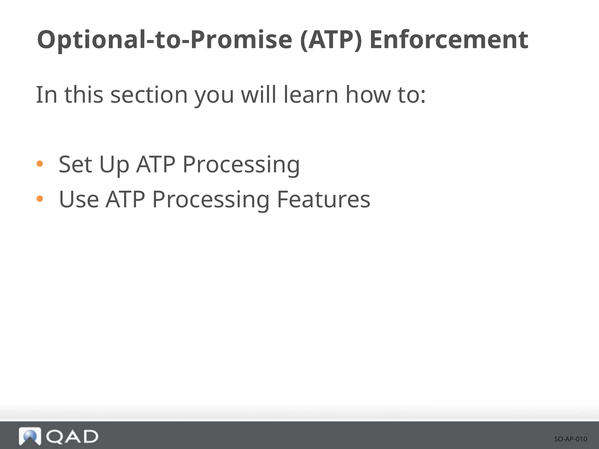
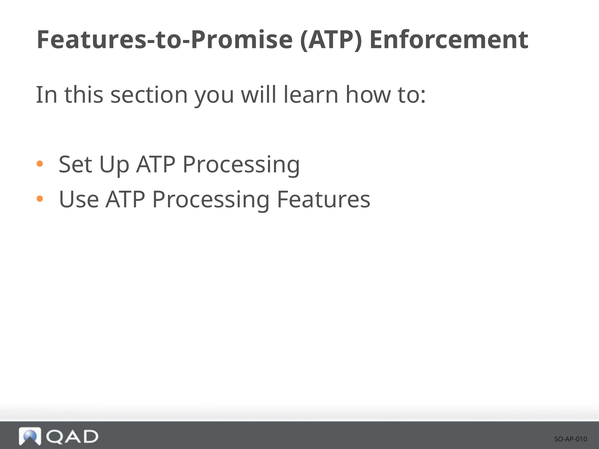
Optional-to-Promise: Optional-to-Promise -> Features-to-Promise
